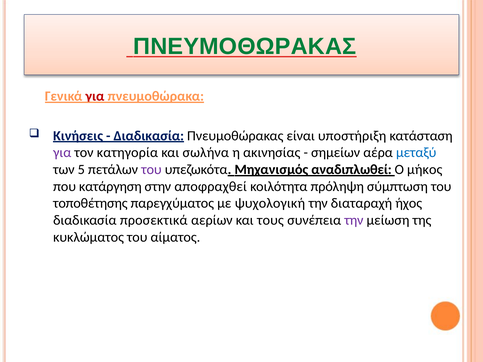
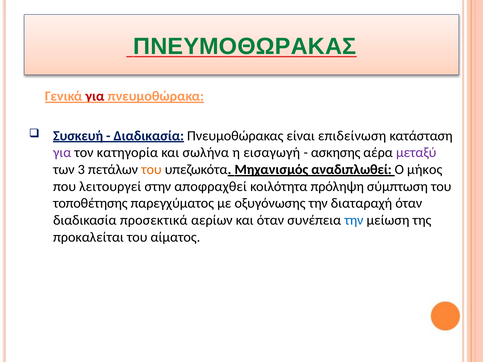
Κινήσεις: Κινήσεις -> Συσκευή
υποστήριξη: υποστήριξη -> επιδείνωση
ακινησίας: ακινησίας -> εισαγωγή
σημείων: σημείων -> ασκησης
μεταξύ colour: blue -> purple
5: 5 -> 3
του at (151, 170) colour: purple -> orange
κατάργηση: κατάργηση -> λειτουργεί
ψυχολογική: ψυχολογική -> οξυγόνωσης
διαταραχή ήχος: ήχος -> όταν
και τους: τους -> όταν
την at (354, 220) colour: purple -> blue
κυκλώματος: κυκλώματος -> προκαλείται
